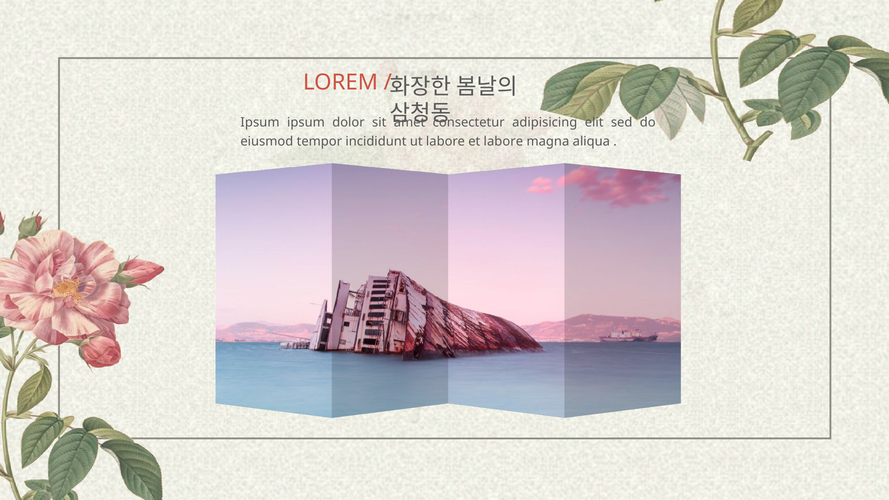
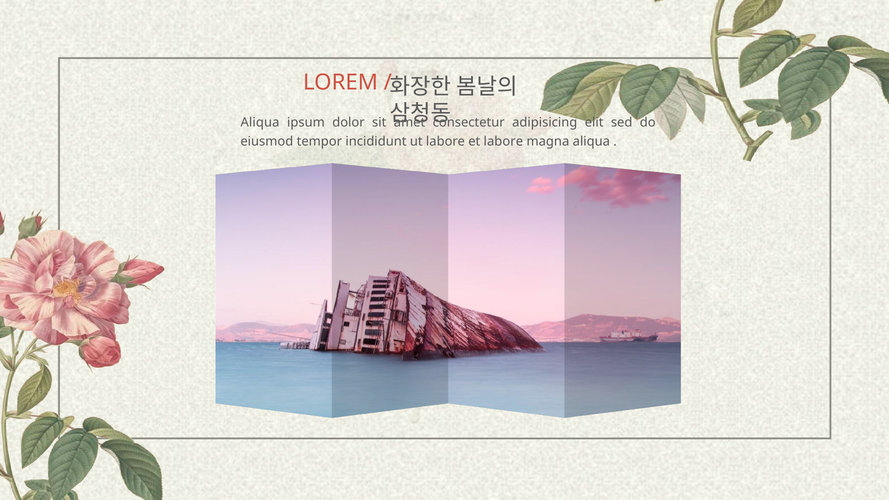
Ipsum at (260, 123): Ipsum -> Aliqua
